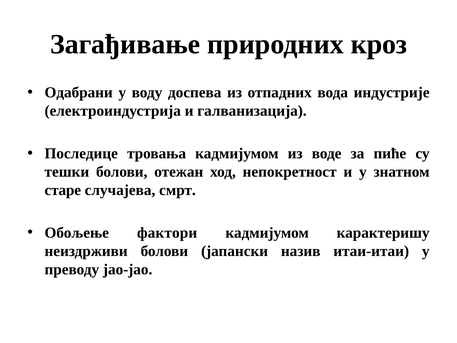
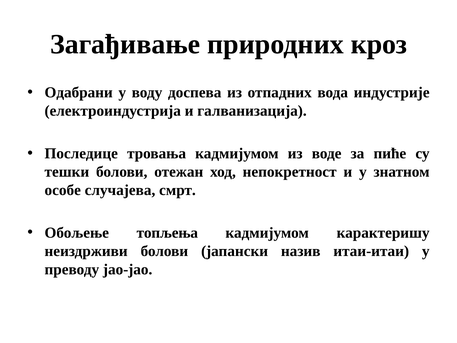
старе: старе -> особе
фактори: фактори -> топљења
